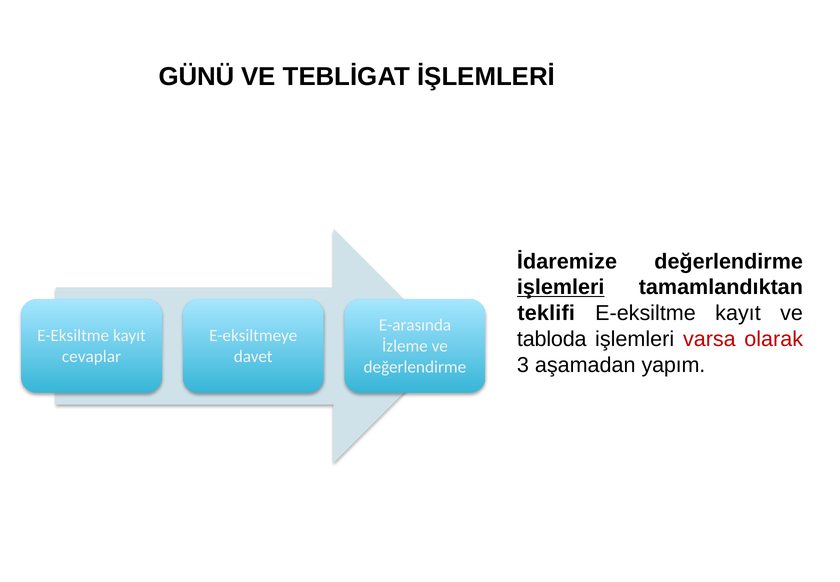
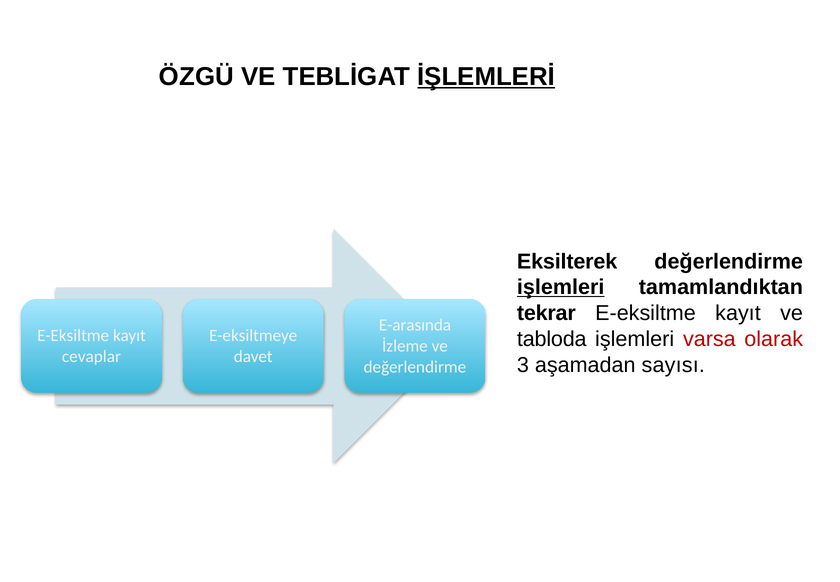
GÜNÜ: GÜNÜ -> ÖZGÜ
İŞLEMLERİ underline: none -> present
İdaremize: İdaremize -> Eksilterek
teklifi: teklifi -> tekrar
yapım: yapım -> sayısı
